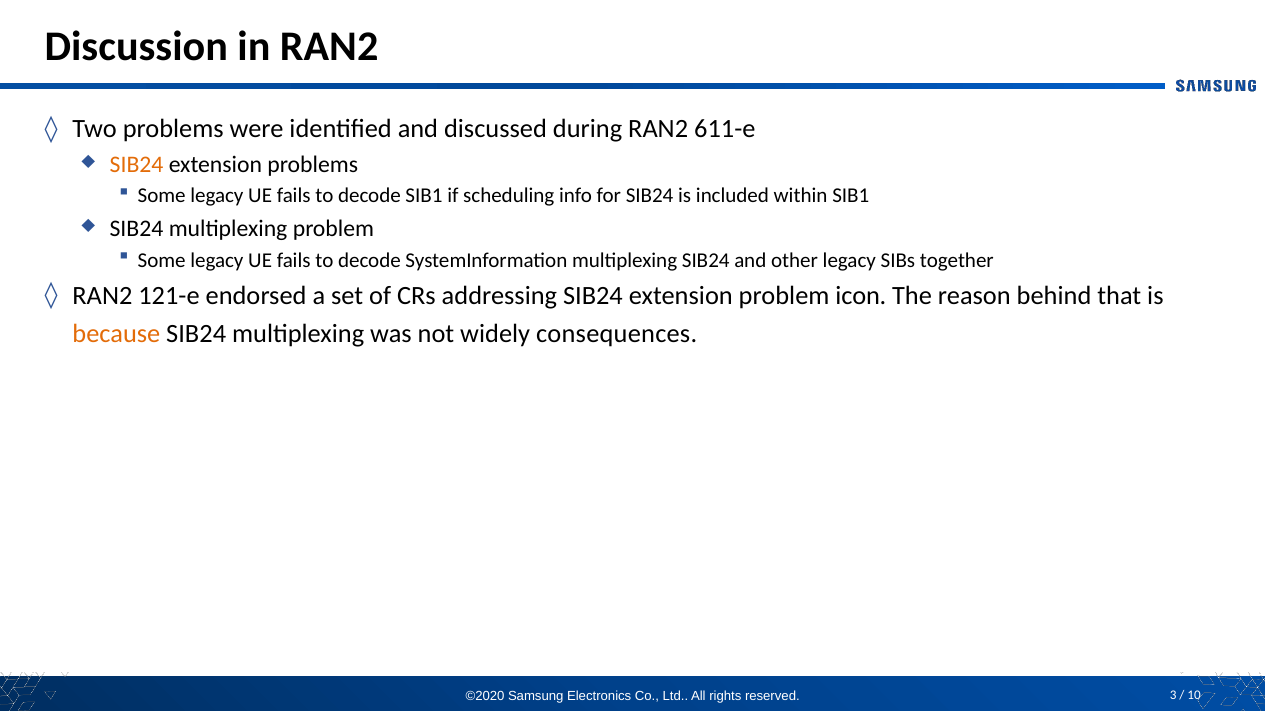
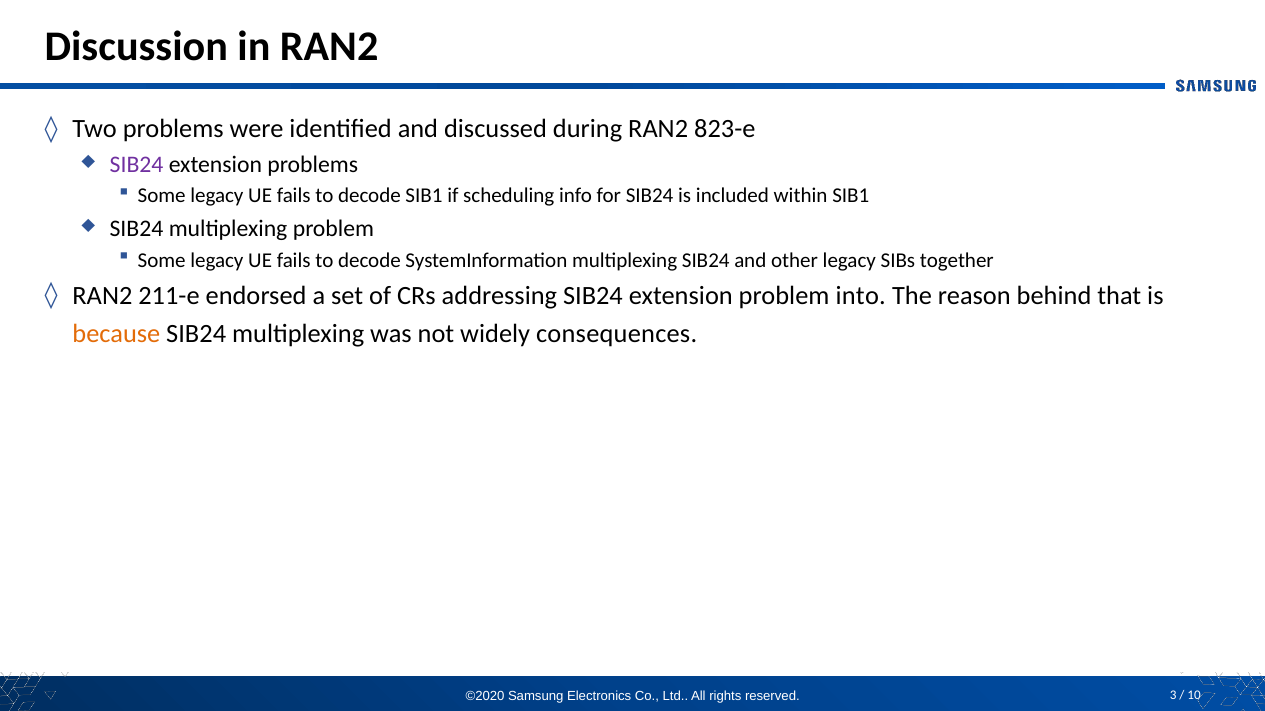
611-e: 611-e -> 823-e
SIB24 at (137, 164) colour: orange -> purple
121-e: 121-e -> 211-e
icon: icon -> into
